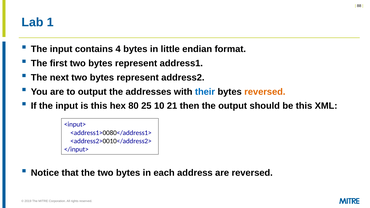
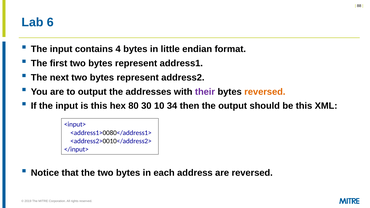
1: 1 -> 6
their colour: blue -> purple
25: 25 -> 30
21: 21 -> 34
